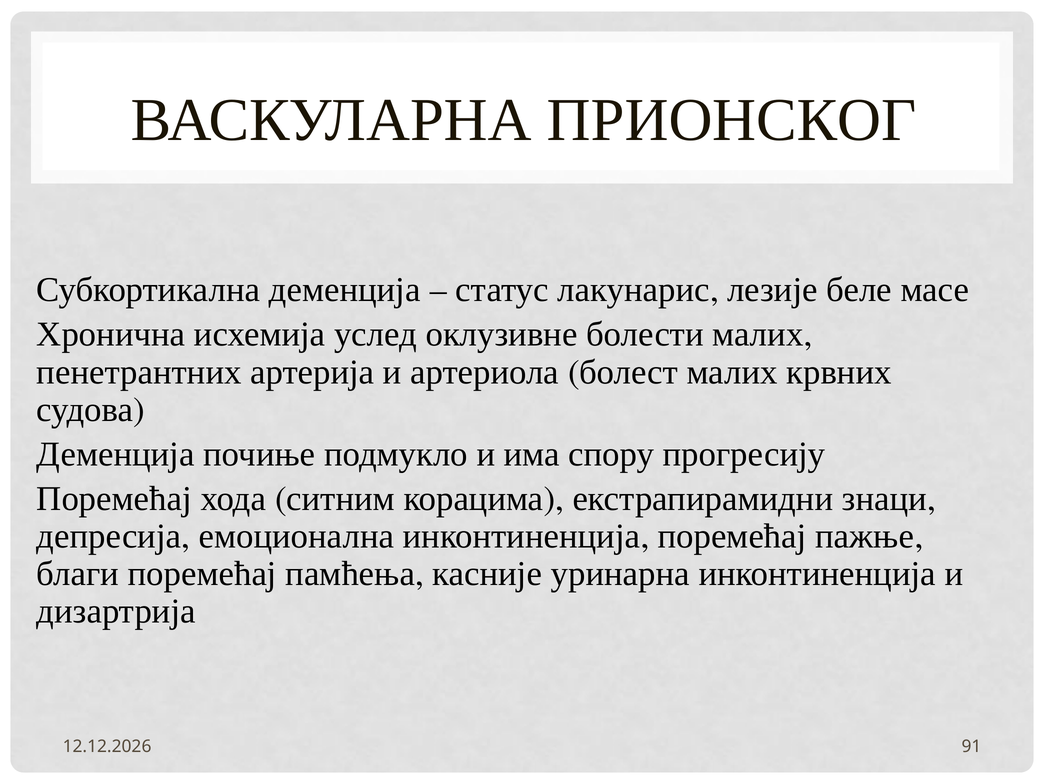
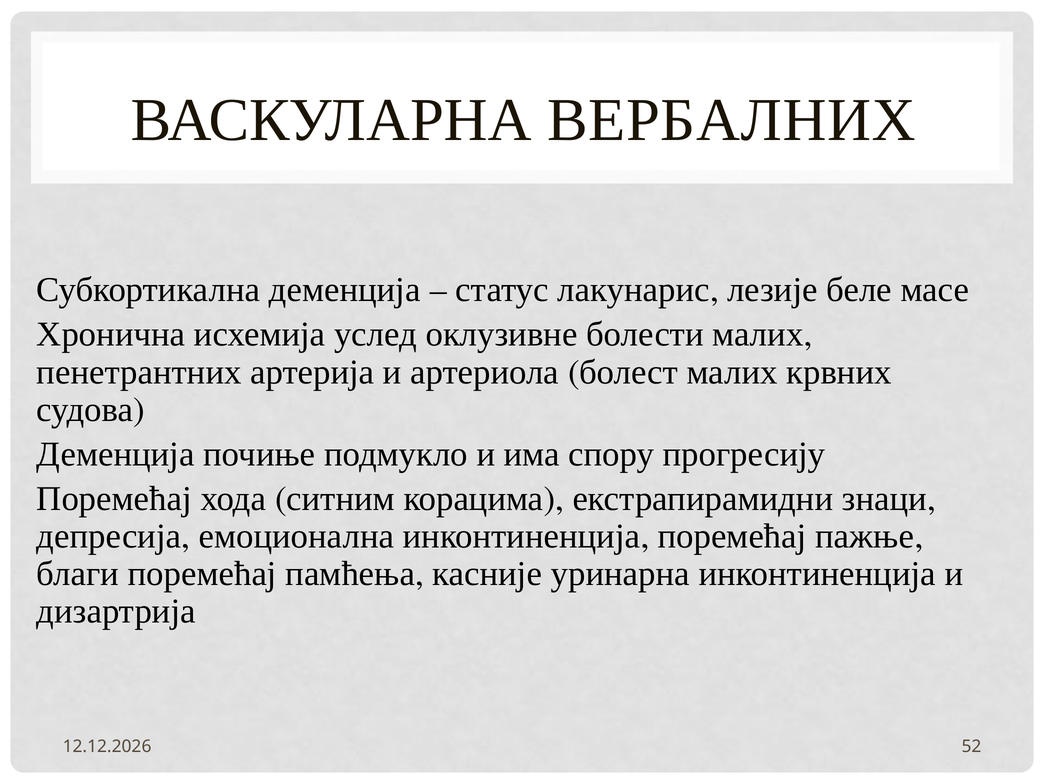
ПРИОНСКОГ: ПРИОНСКОГ -> ВЕРБАЛНИХ
91: 91 -> 52
